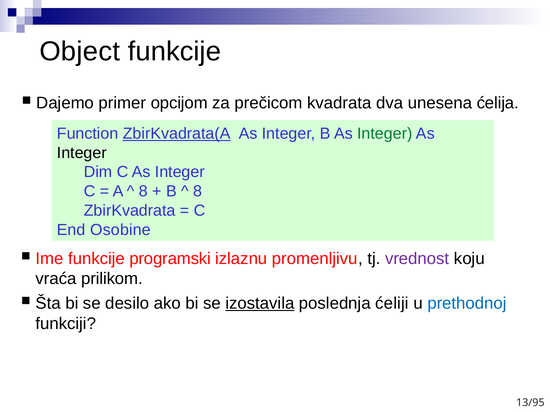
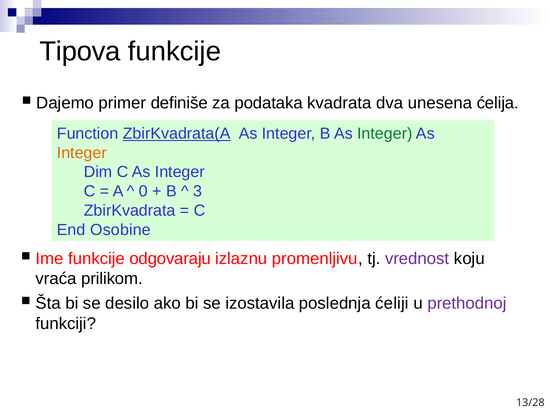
Object: Object -> Tipova
opcijom: opcijom -> definiše
prečicom: prečicom -> podataka
Integer at (82, 153) colour: black -> orange
8 at (143, 191): 8 -> 0
8 at (198, 191): 8 -> 3
programski: programski -> odgovaraju
izostavila underline: present -> none
prethodnoj colour: blue -> purple
13/95: 13/95 -> 13/28
